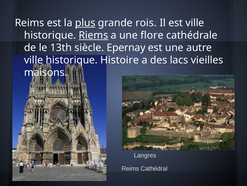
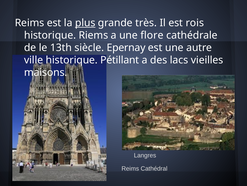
rois: rois -> très
est ville: ville -> rois
Riems underline: present -> none
Histoire: Histoire -> Pétillant
